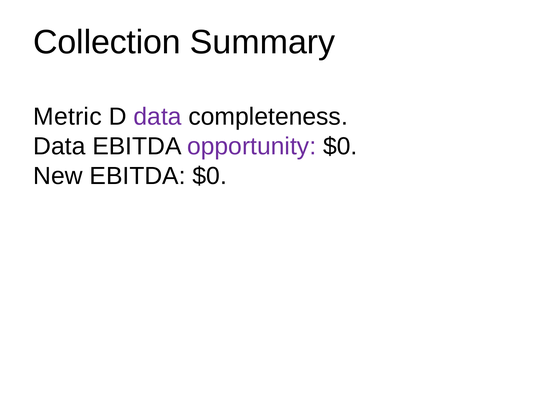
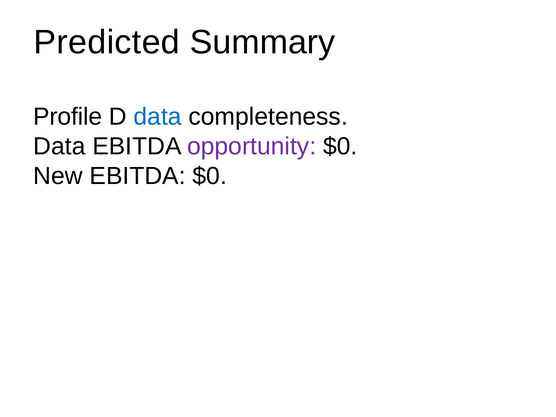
Collection: Collection -> Predicted
Metric: Metric -> Profile
data at (158, 117) colour: purple -> blue
